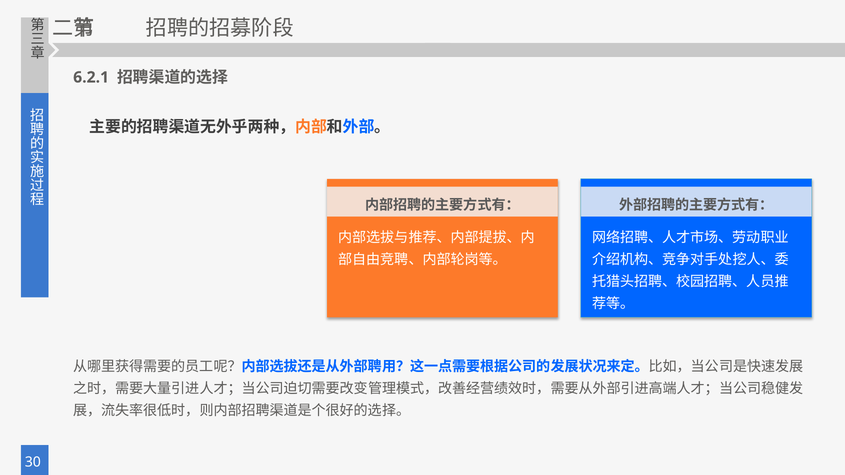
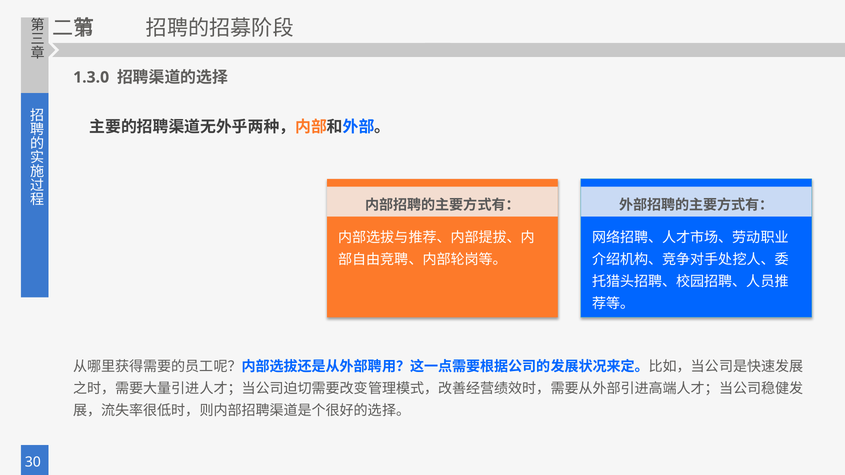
6.2.1: 6.2.1 -> 1.3.0
